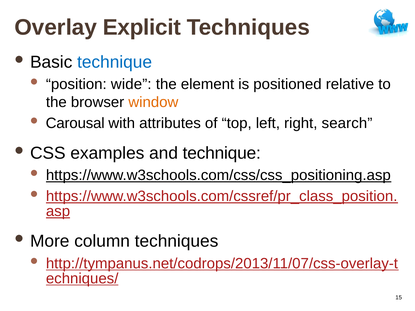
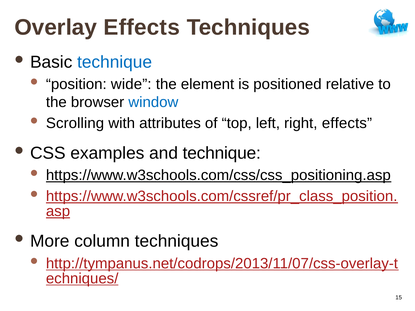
Overlay Explicit: Explicit -> Effects
window colour: orange -> blue
Carousal: Carousal -> Scrolling
right search: search -> effects
